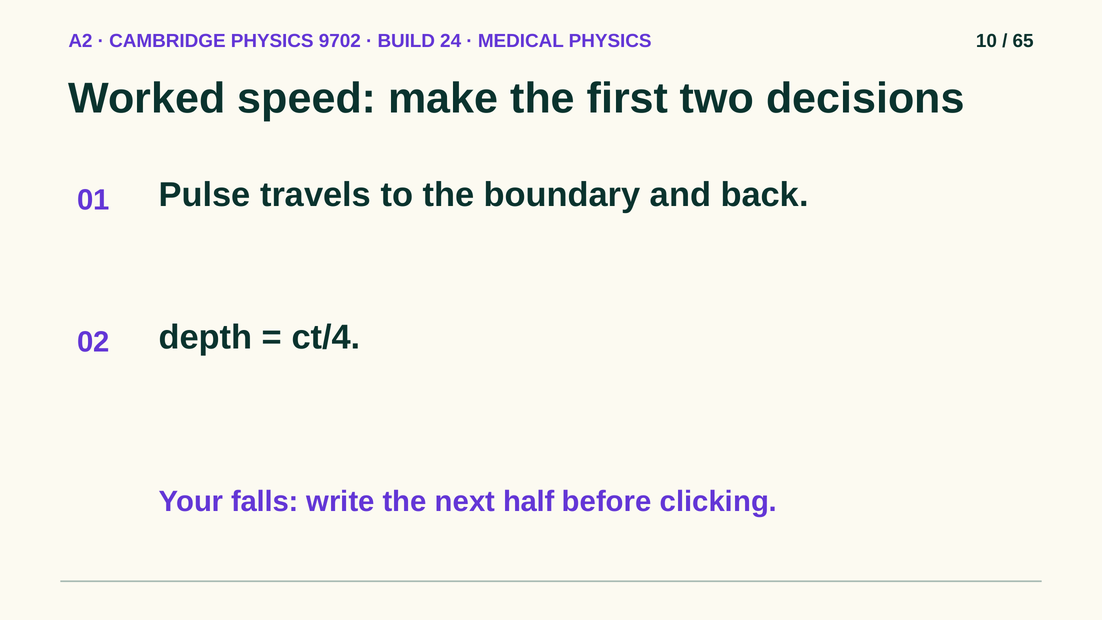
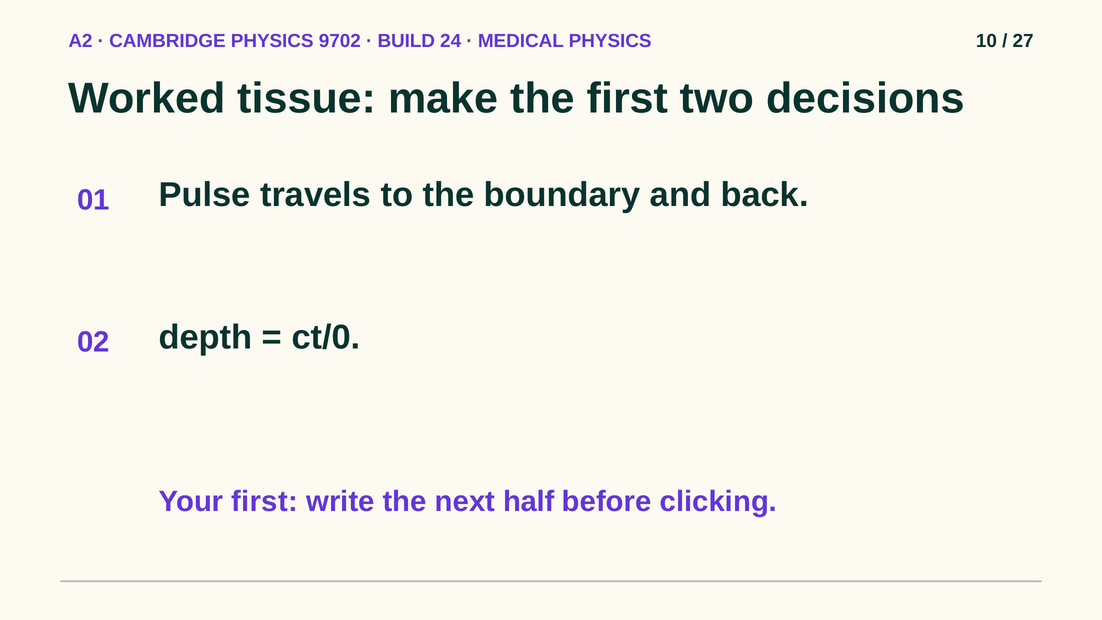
65: 65 -> 27
speed: speed -> tissue
ct/4: ct/4 -> ct/0
Your falls: falls -> first
